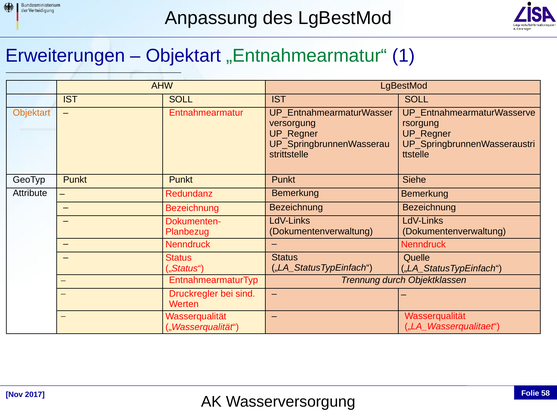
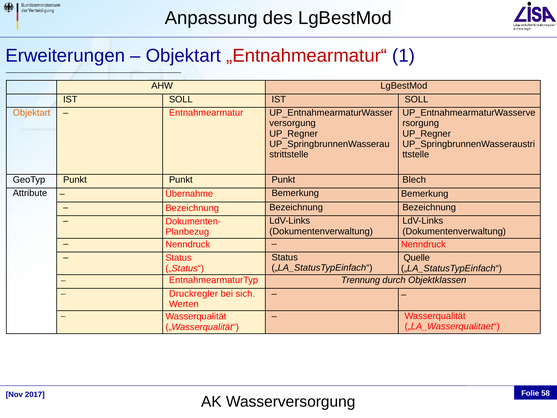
„Entnahmearmatur“ colour: green -> red
Siehe: Siehe -> Blech
Redundanz: Redundanz -> Übernahme
sind: sind -> sich
